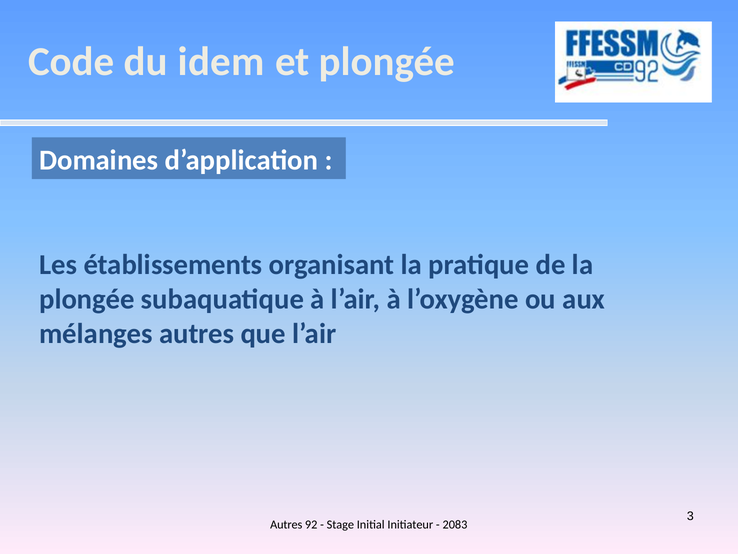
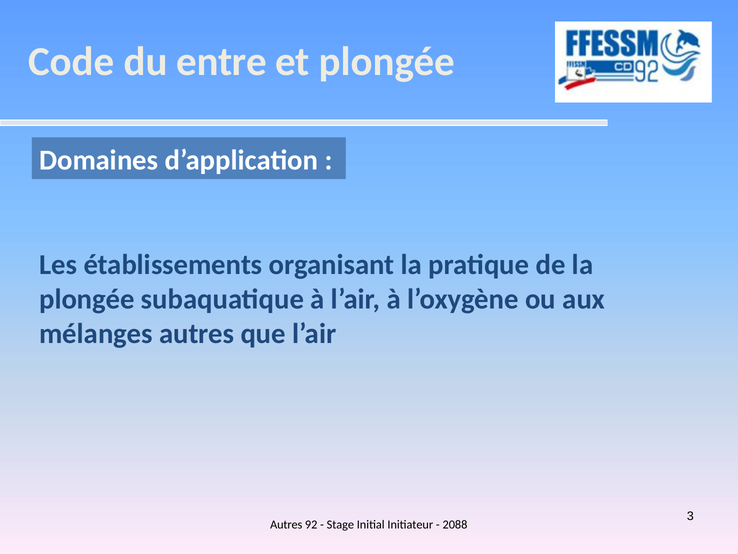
idem: idem -> entre
2083: 2083 -> 2088
